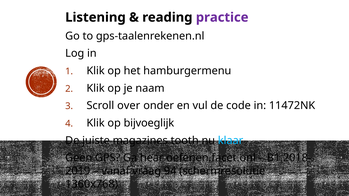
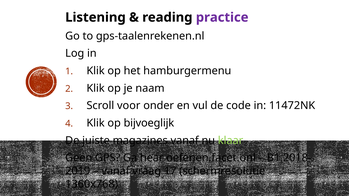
over: over -> voor
magazines tooth: tooth -> vanaf
klaar colour: light blue -> light green
94: 94 -> 17
